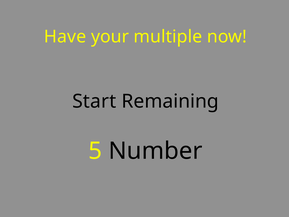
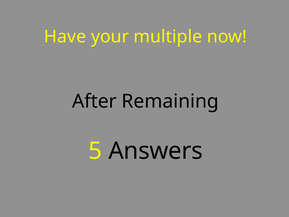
Start: Start -> After
Number: Number -> Answers
